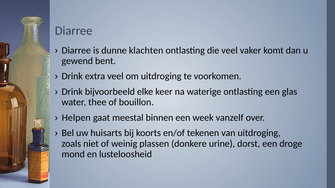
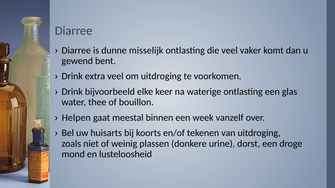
klachten: klachten -> misselijk
